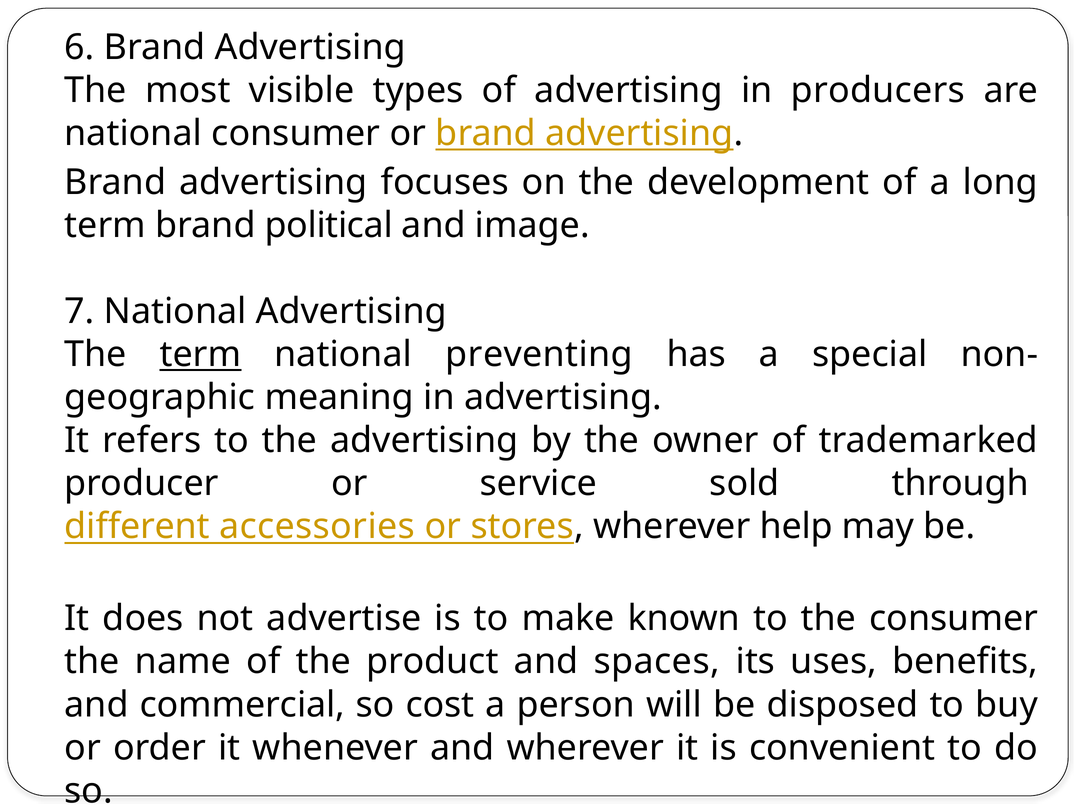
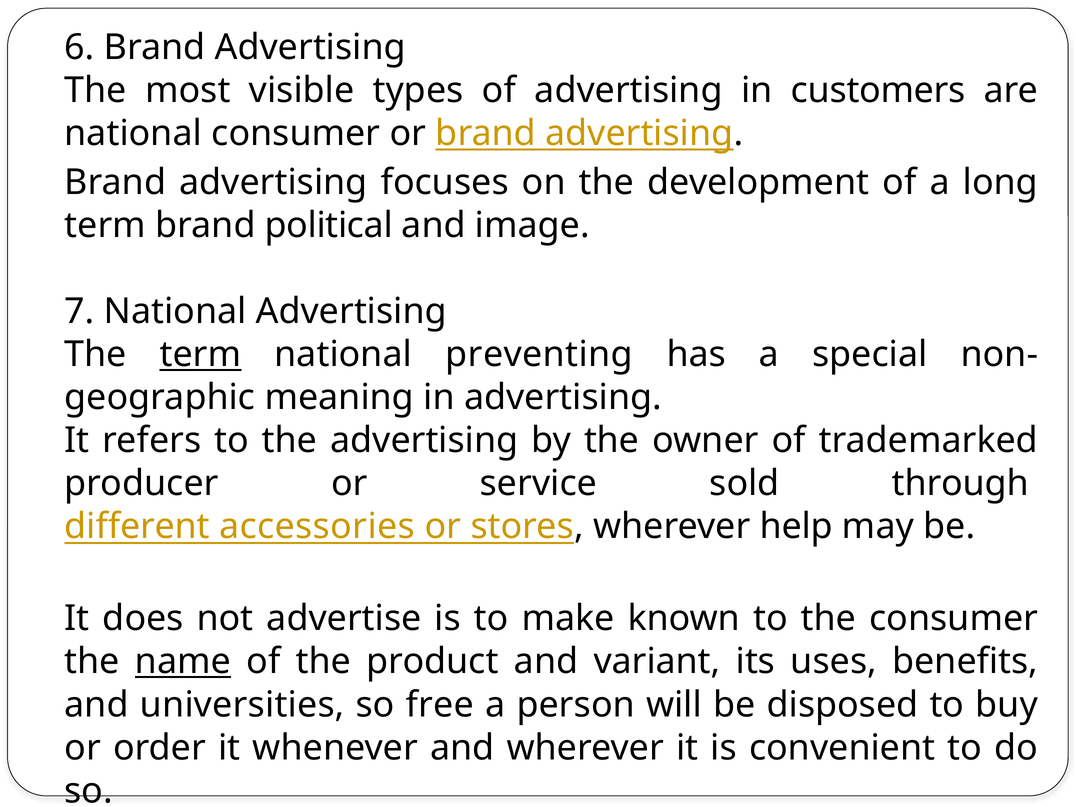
producers: producers -> customers
name underline: none -> present
spaces: spaces -> variant
commercial: commercial -> universities
cost: cost -> free
